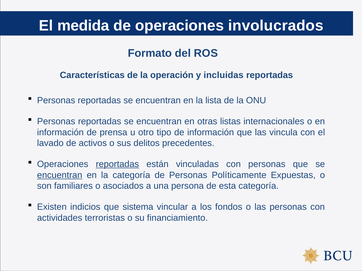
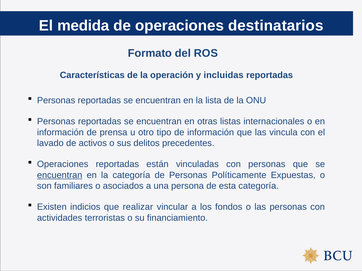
involucrados: involucrados -> destinatarios
reportadas at (117, 165) underline: present -> none
sistema: sistema -> realizar
